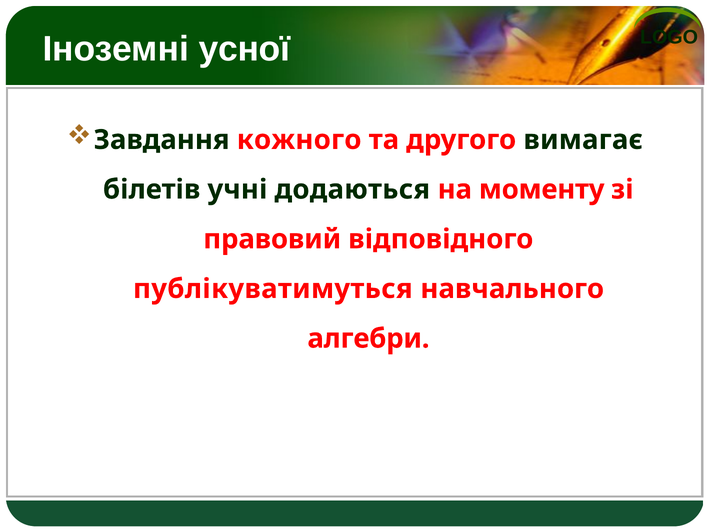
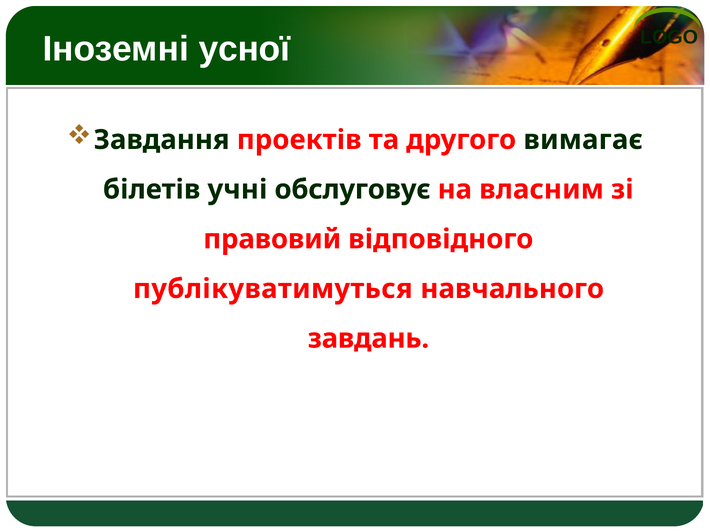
кожного: кожного -> проектів
додаються: додаються -> обслуговує
моменту: моменту -> власним
алгебри: алгебри -> завдань
